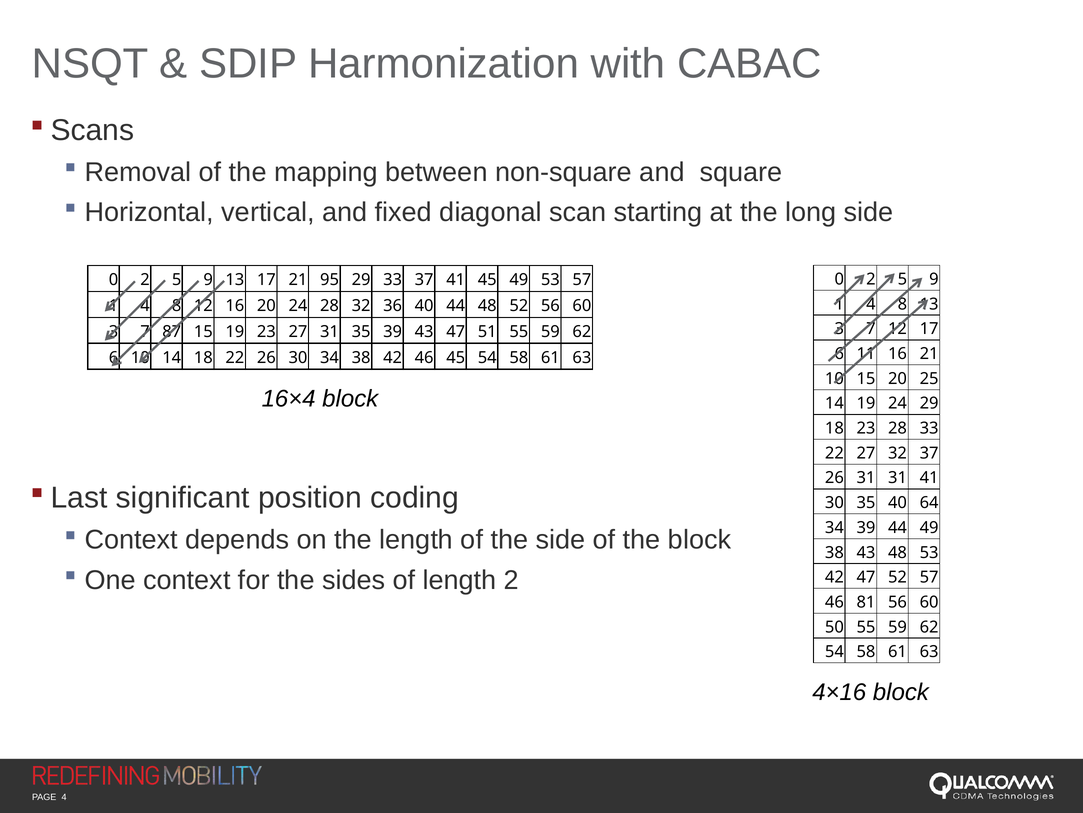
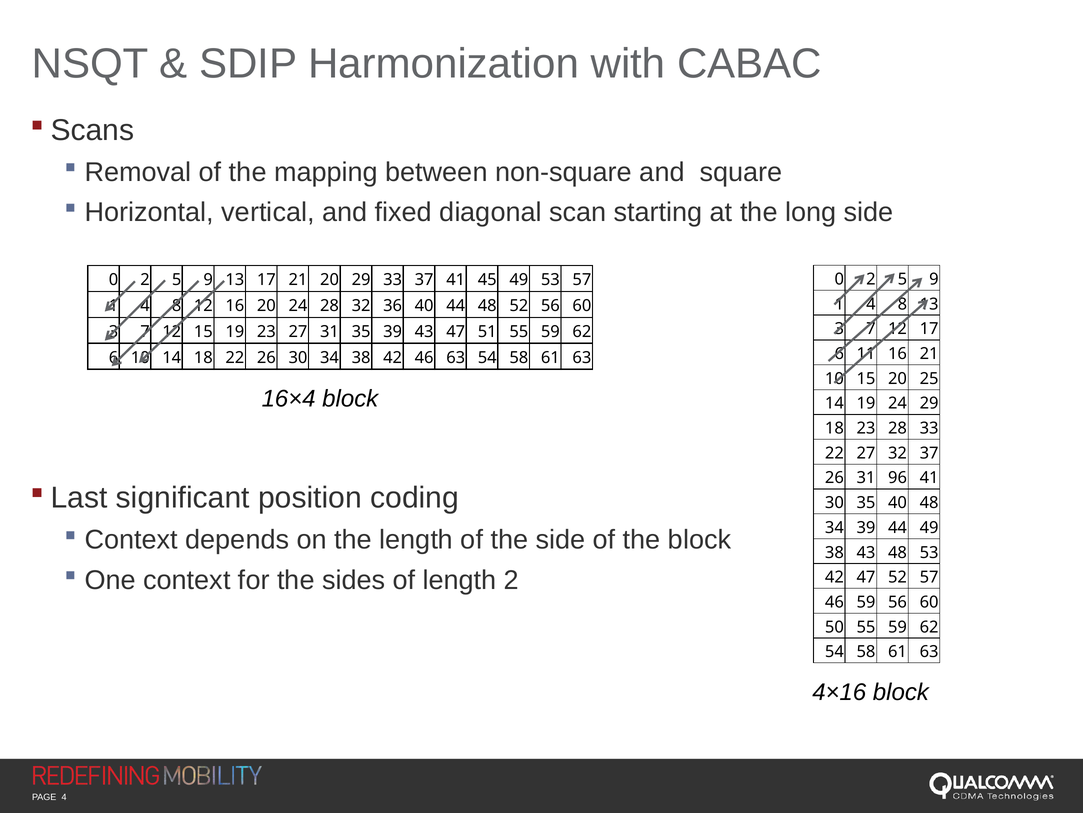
21 95: 95 -> 20
87 at (172, 332): 87 -> 12
46 45: 45 -> 63
31 31: 31 -> 96
40 64: 64 -> 48
46 81: 81 -> 59
